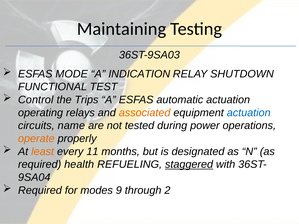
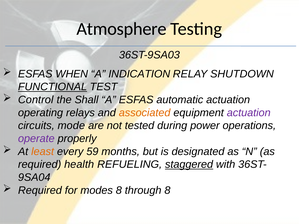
Maintaining: Maintaining -> Atmosphere
MODE: MODE -> WHEN
FUNCTIONAL underline: none -> present
Trips: Trips -> Shall
actuation at (249, 113) colour: blue -> purple
name: name -> mode
operate colour: orange -> purple
11: 11 -> 59
modes 9: 9 -> 8
through 2: 2 -> 8
